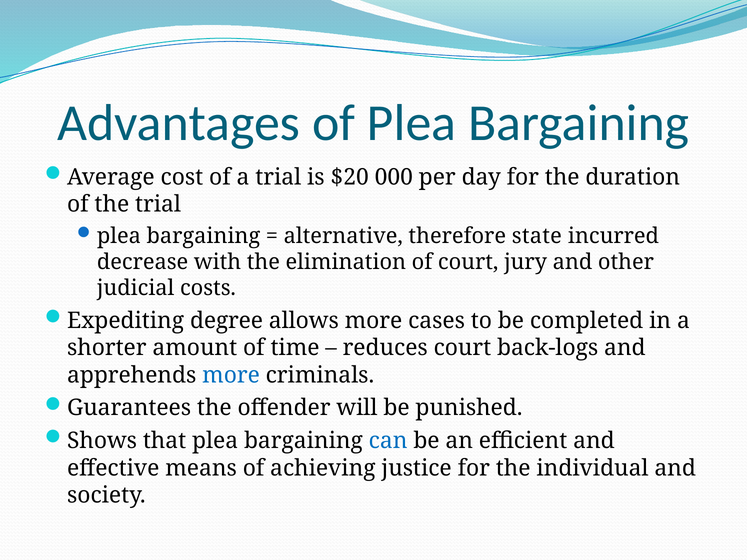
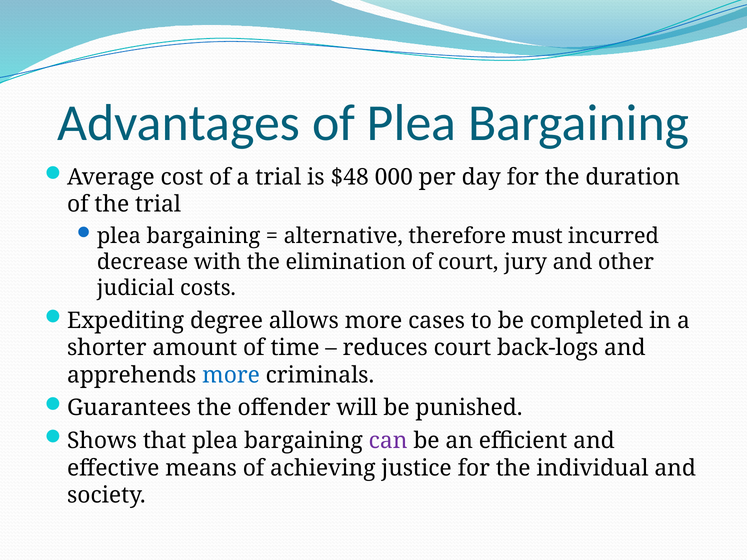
$20: $20 -> $48
state: state -> must
can colour: blue -> purple
